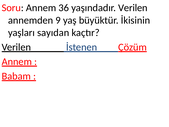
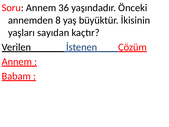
yaşındadır Verilen: Verilen -> Önceki
9: 9 -> 8
